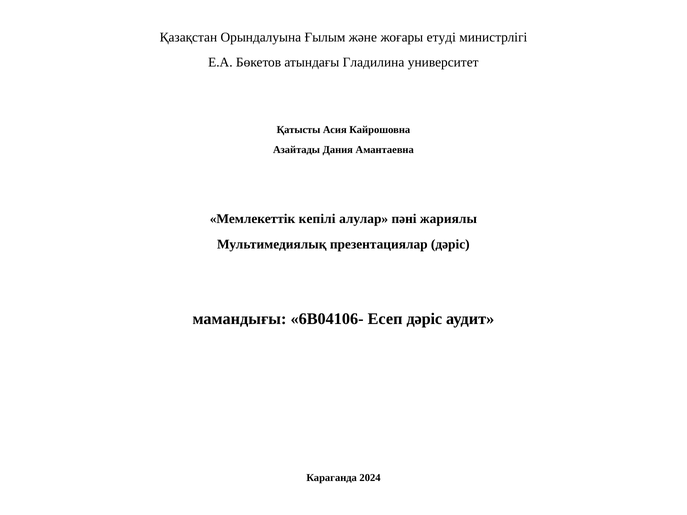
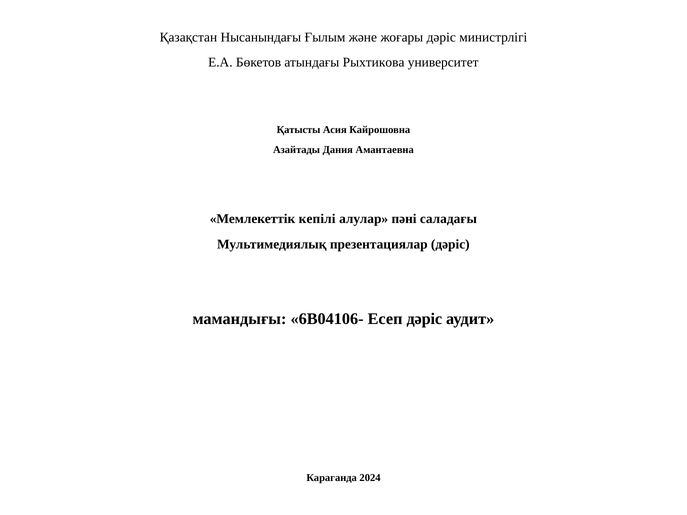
Орындалуына: Орындалуына -> Нысанындағы
жоғары етуді: етуді -> дәріс
Гладилина: Гладилина -> Рыхтикова
жариялы: жариялы -> саладағы
